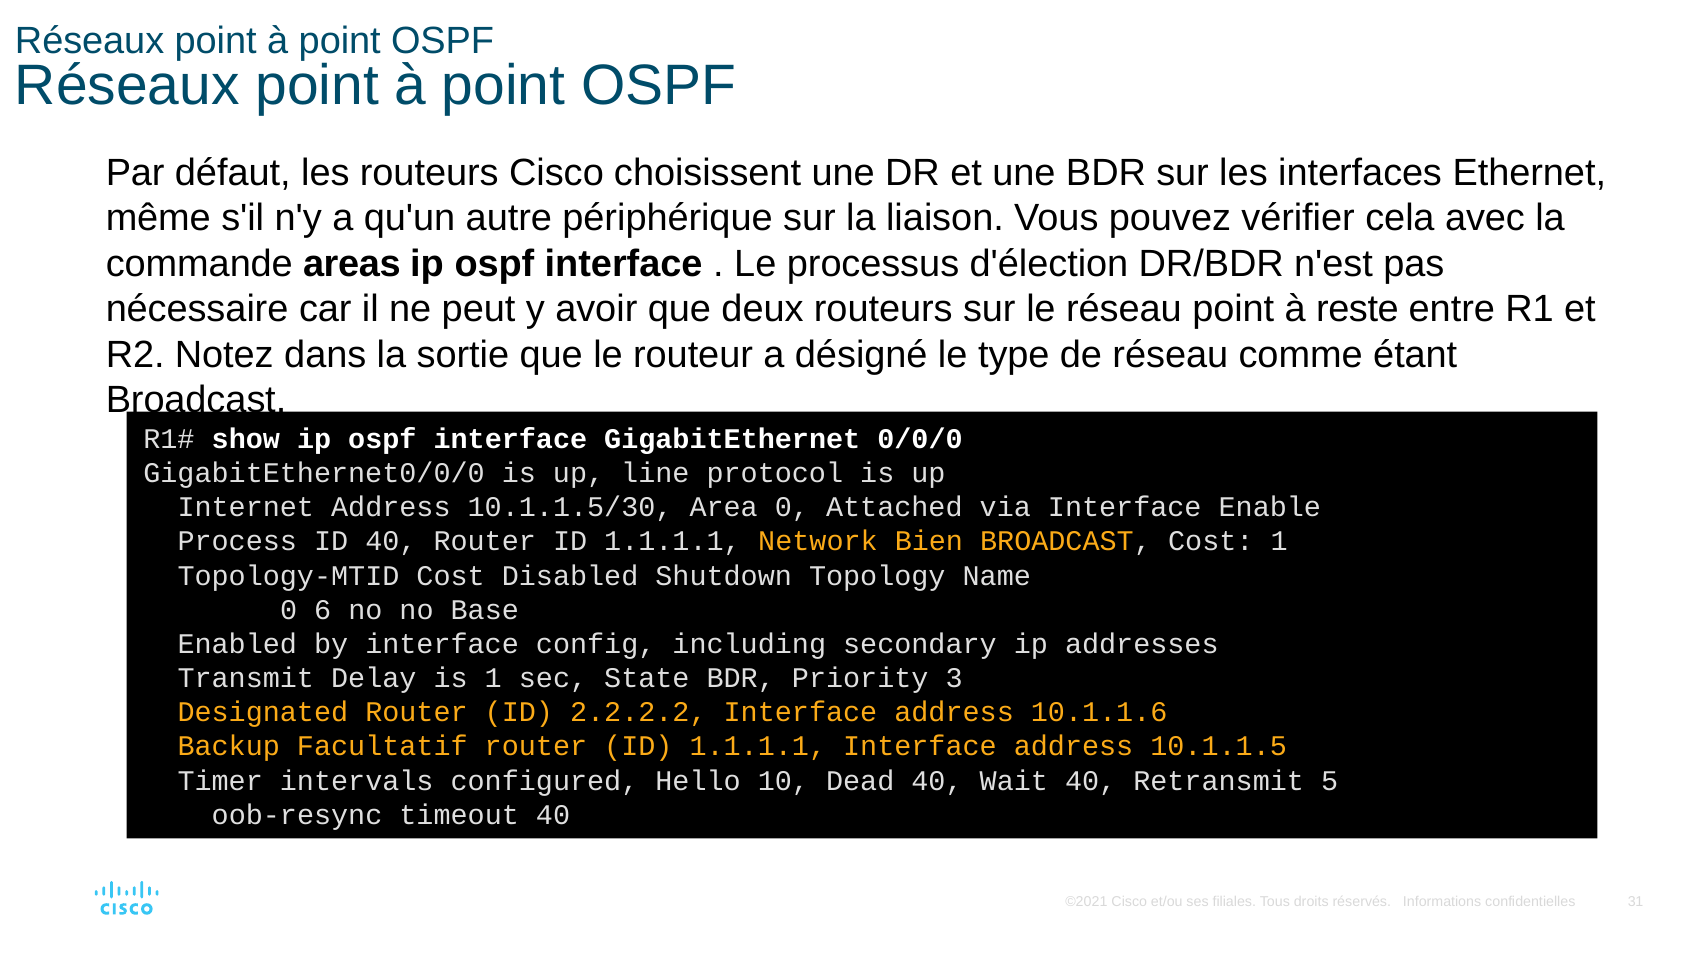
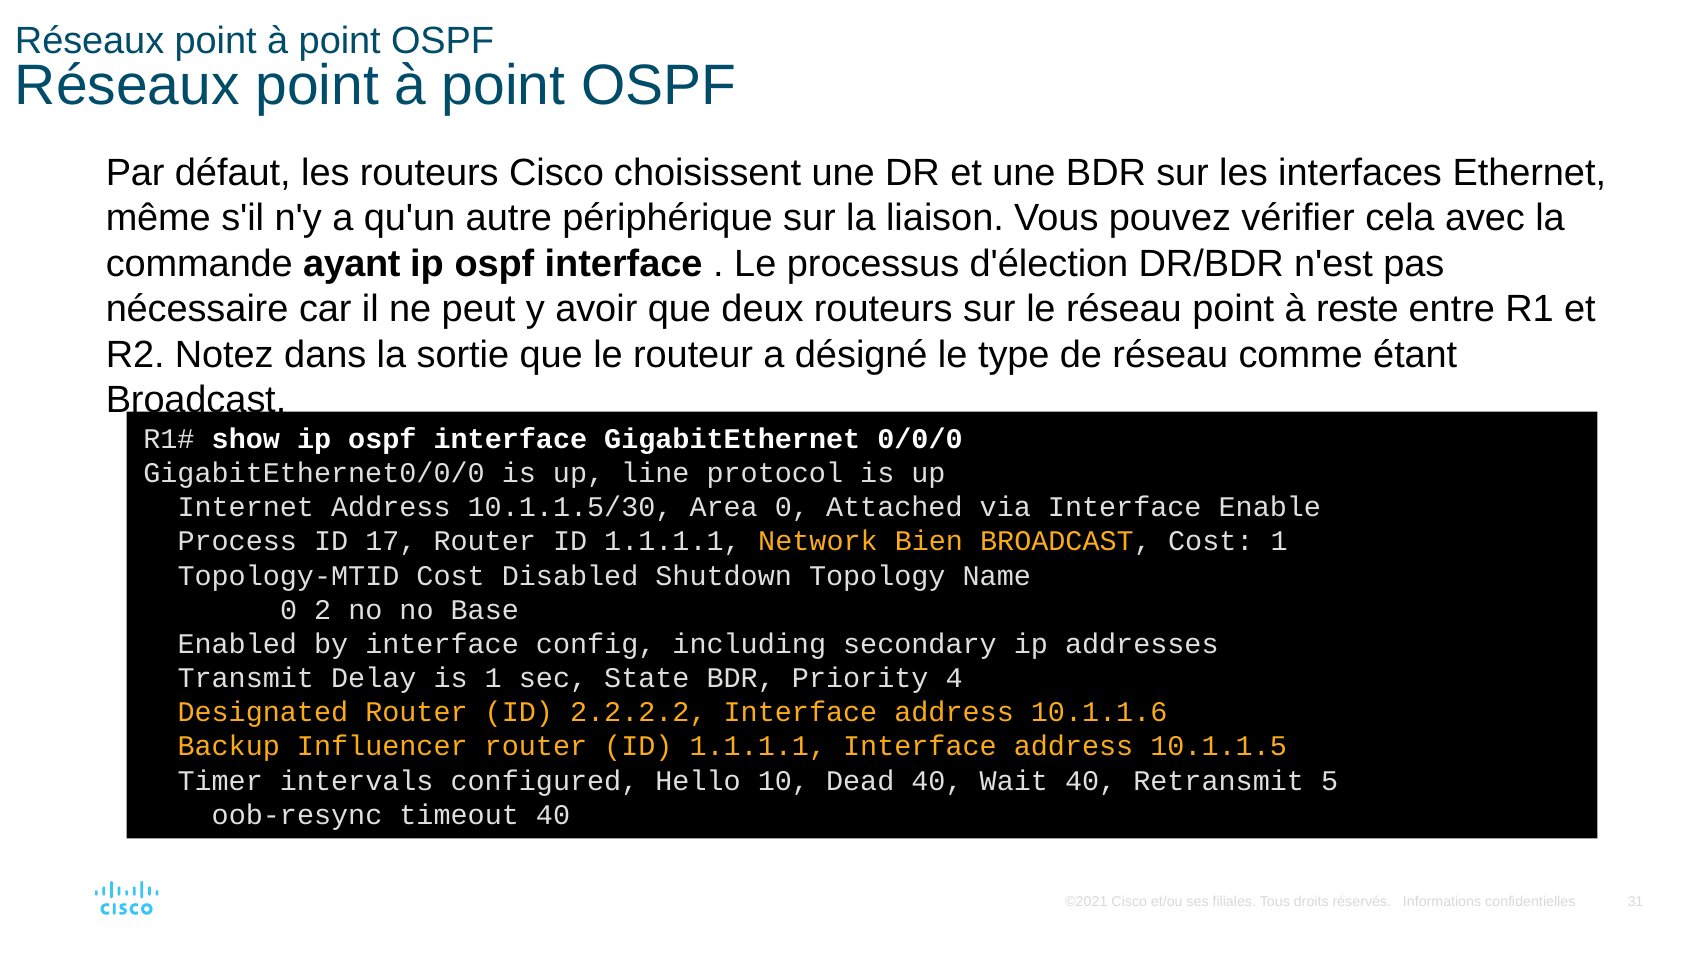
areas: areas -> ayant
ID 40: 40 -> 17
6: 6 -> 2
3: 3 -> 4
Facultatif: Facultatif -> Influencer
